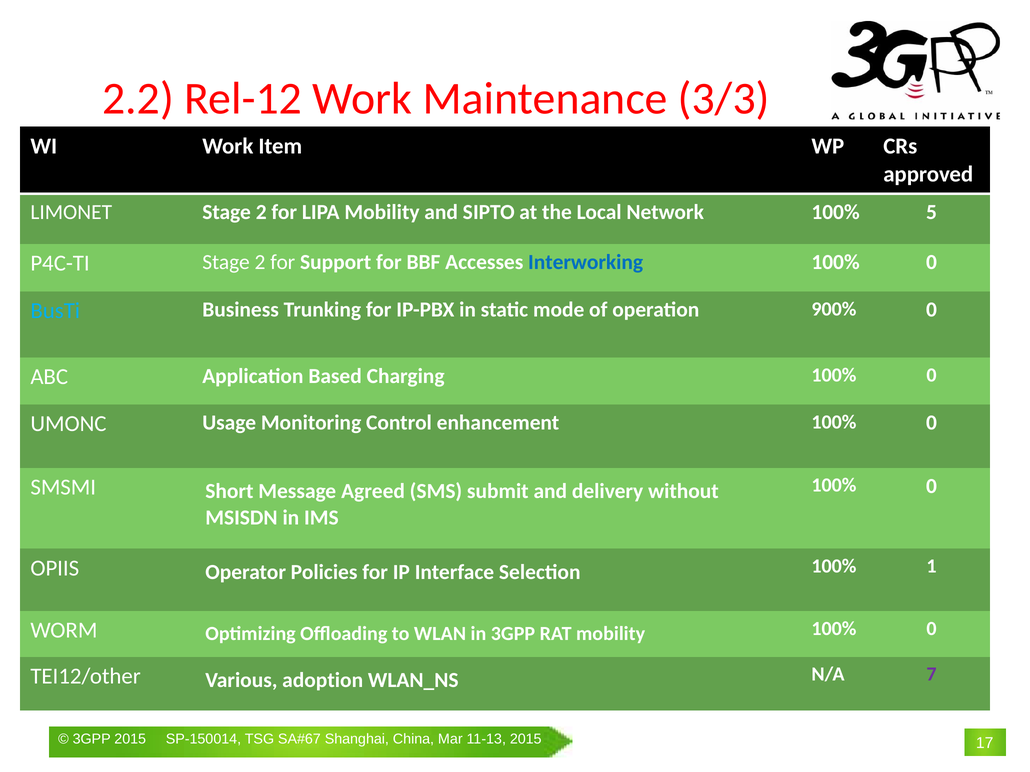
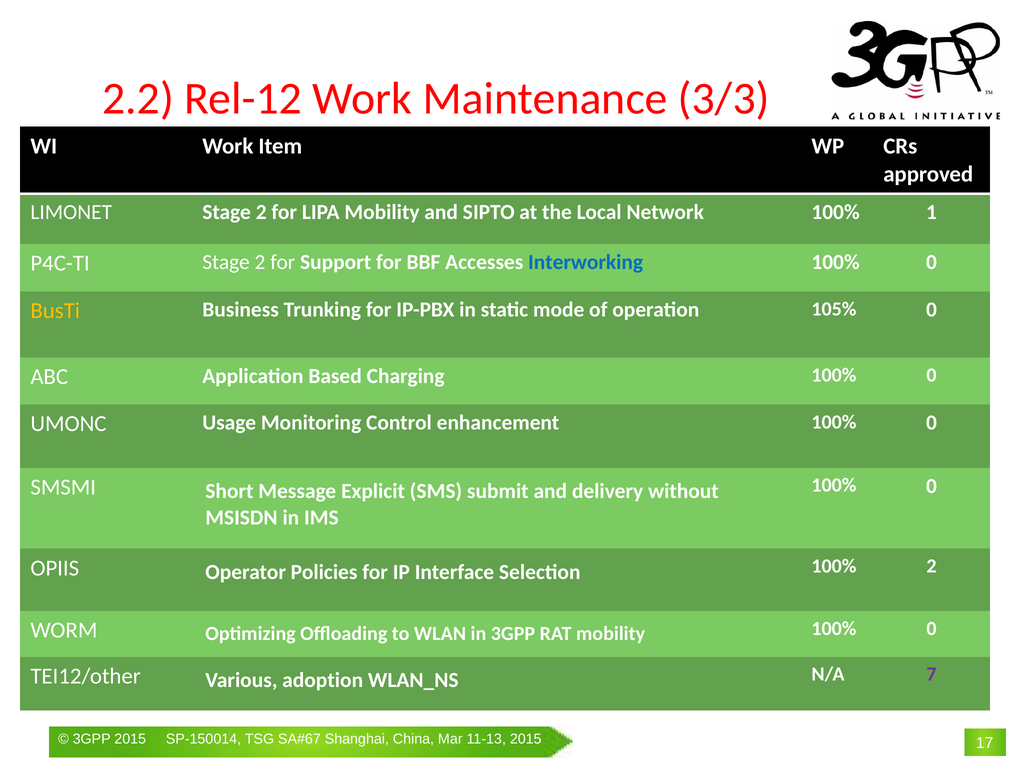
5: 5 -> 1
BusTi colour: light blue -> yellow
900%: 900% -> 105%
Agreed: Agreed -> Explicit
100% 1: 1 -> 2
